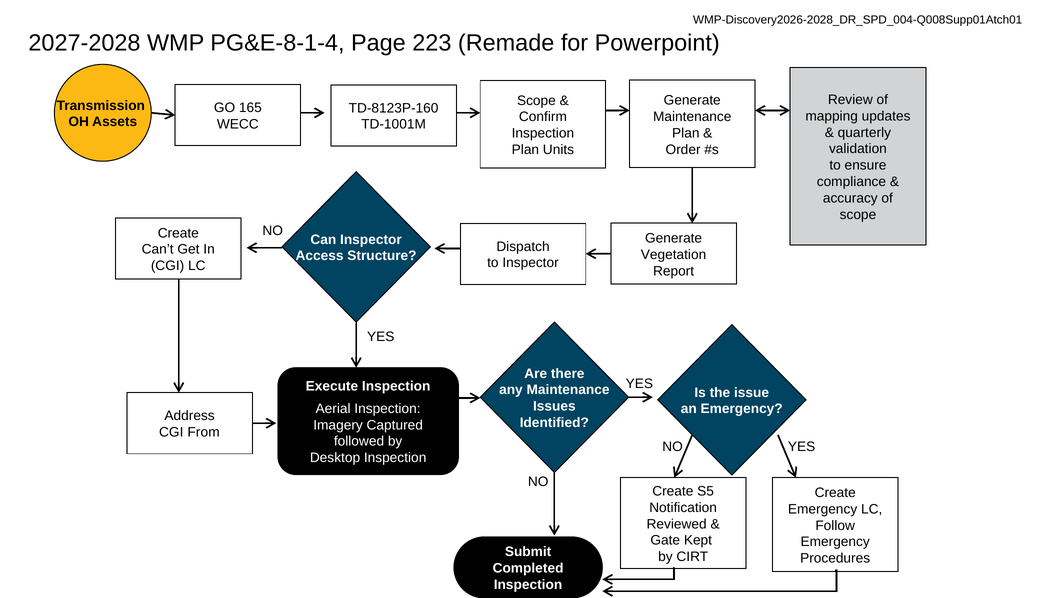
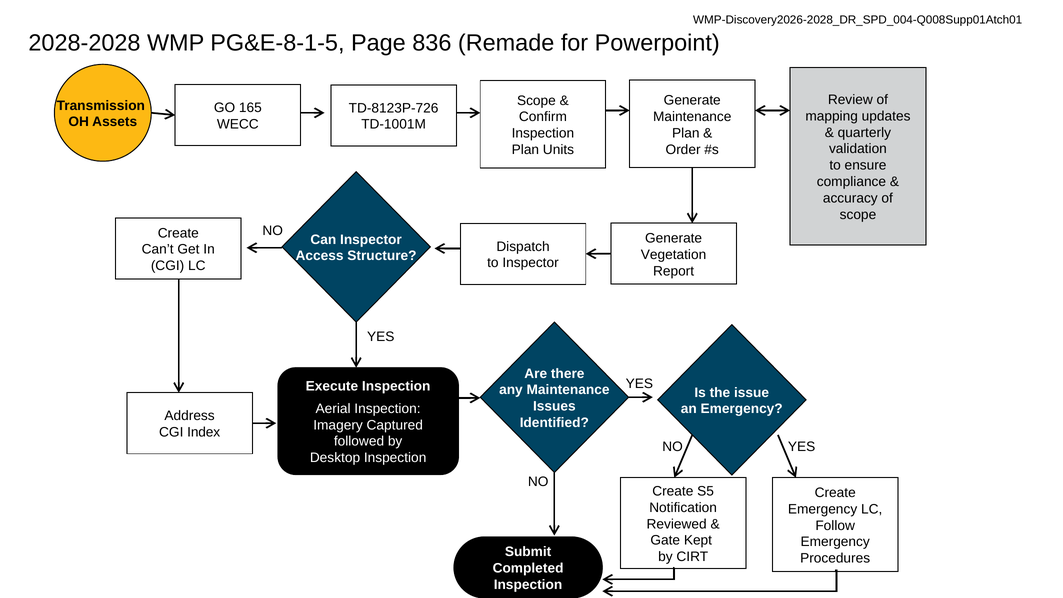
2027-2028: 2027-2028 -> 2028-2028
PG&E-8-1-4: PG&E-8-1-4 -> PG&E-8-1-5
223: 223 -> 836
TD-8123P-160: TD-8123P-160 -> TD-8123P-726
From: From -> Index
